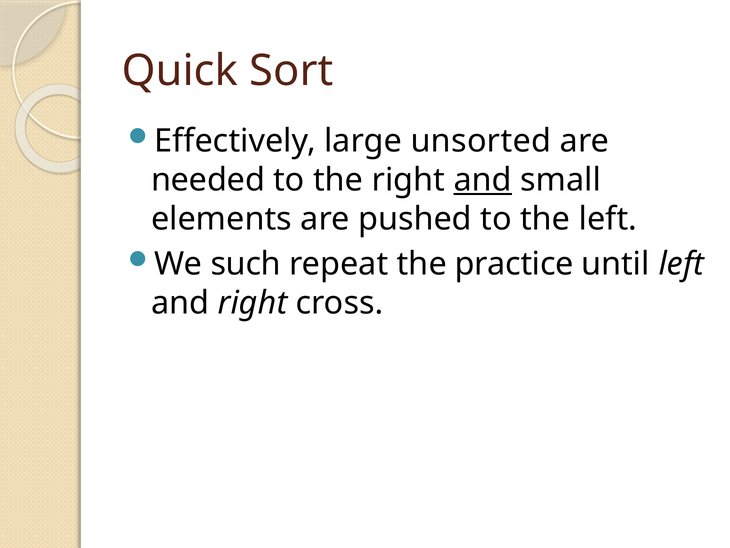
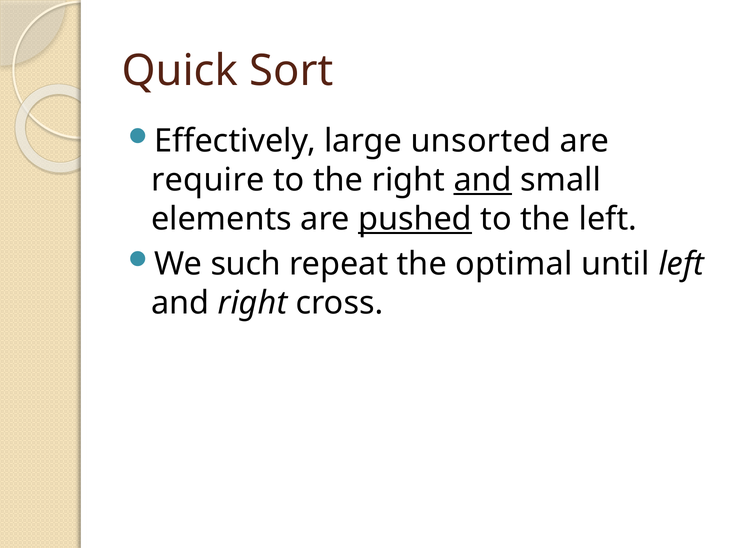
needed: needed -> require
pushed underline: none -> present
practice: practice -> optimal
